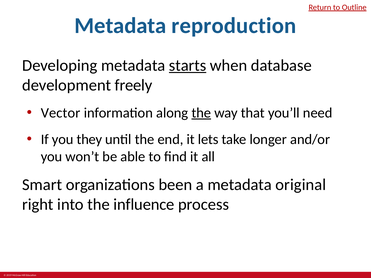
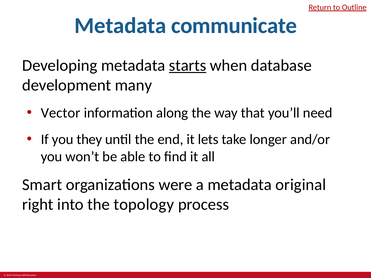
reproduction: reproduction -> communicate
freely: freely -> many
the at (201, 113) underline: present -> none
been: been -> were
influence: influence -> topology
